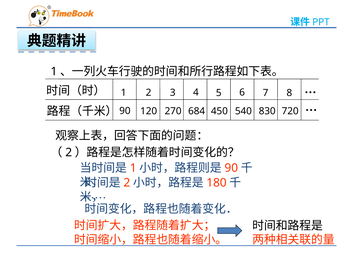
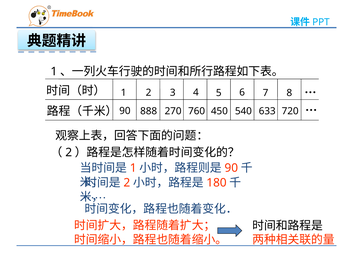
120: 120 -> 888
684: 684 -> 760
830: 830 -> 633
